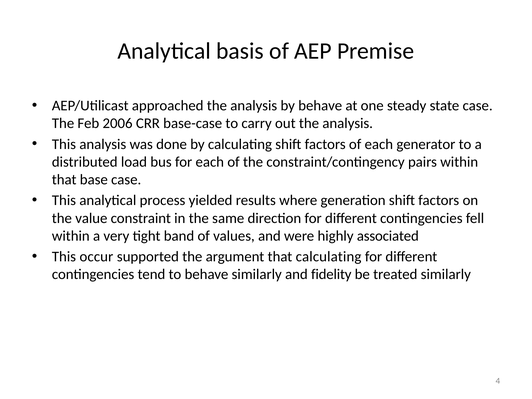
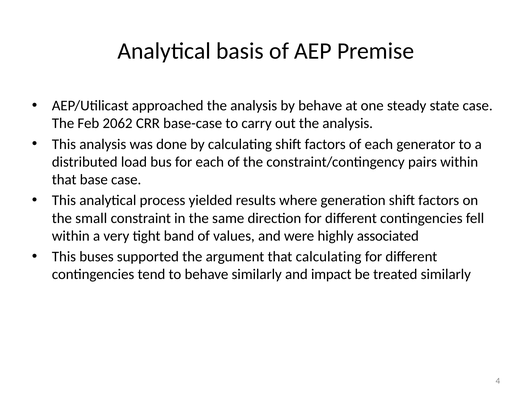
2006: 2006 -> 2062
value: value -> small
occur: occur -> buses
fidelity: fidelity -> impact
